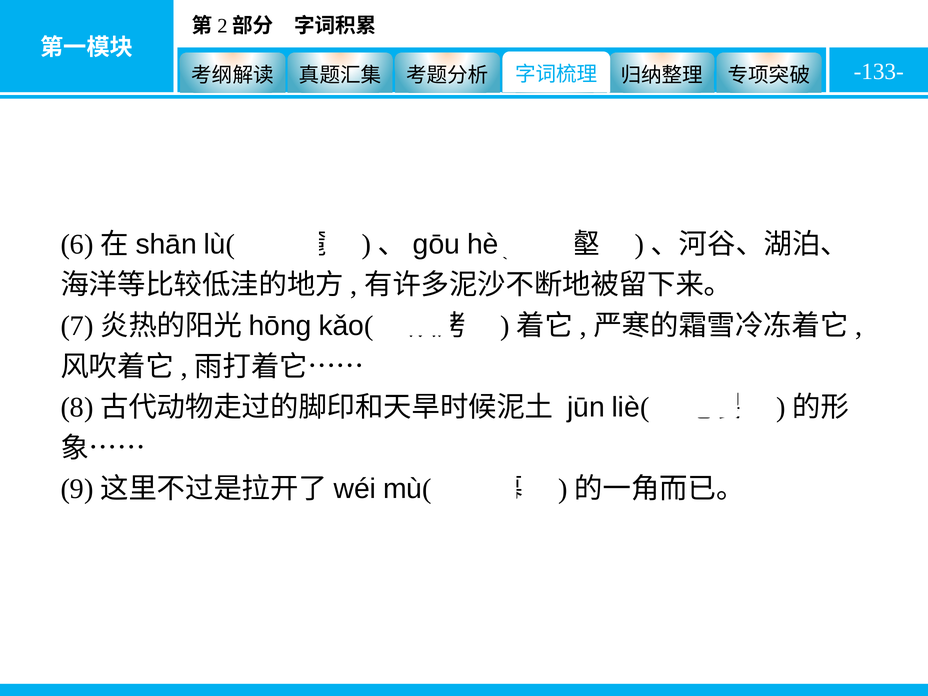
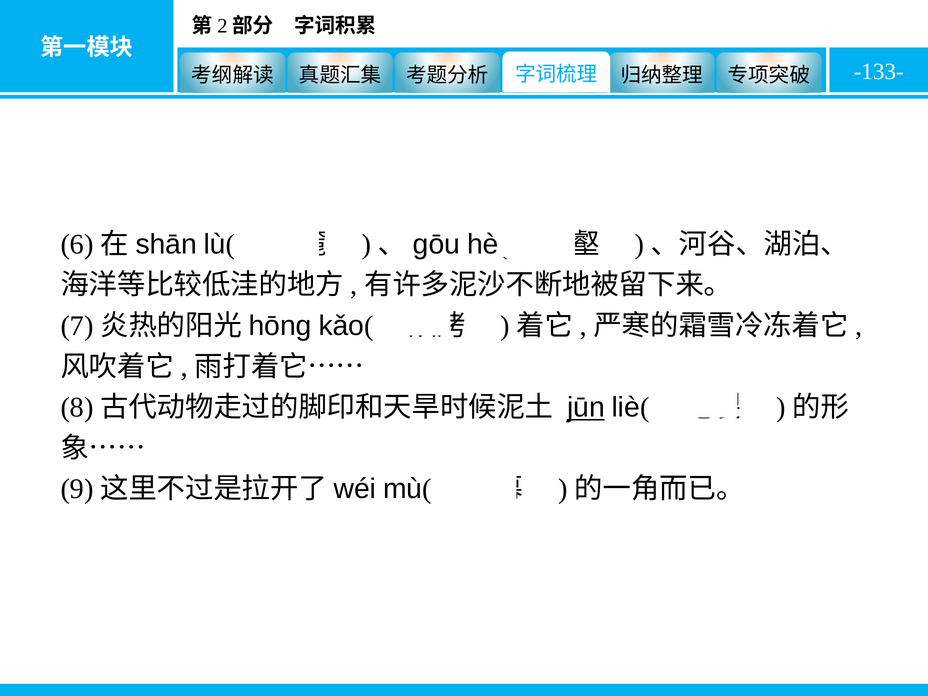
jūn underline: none -> present
